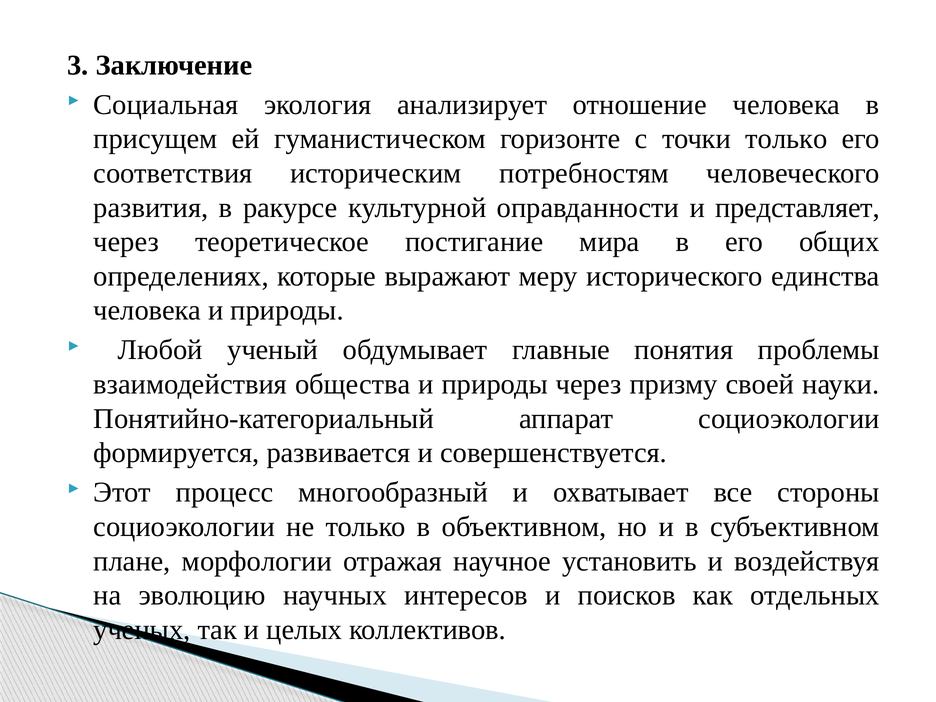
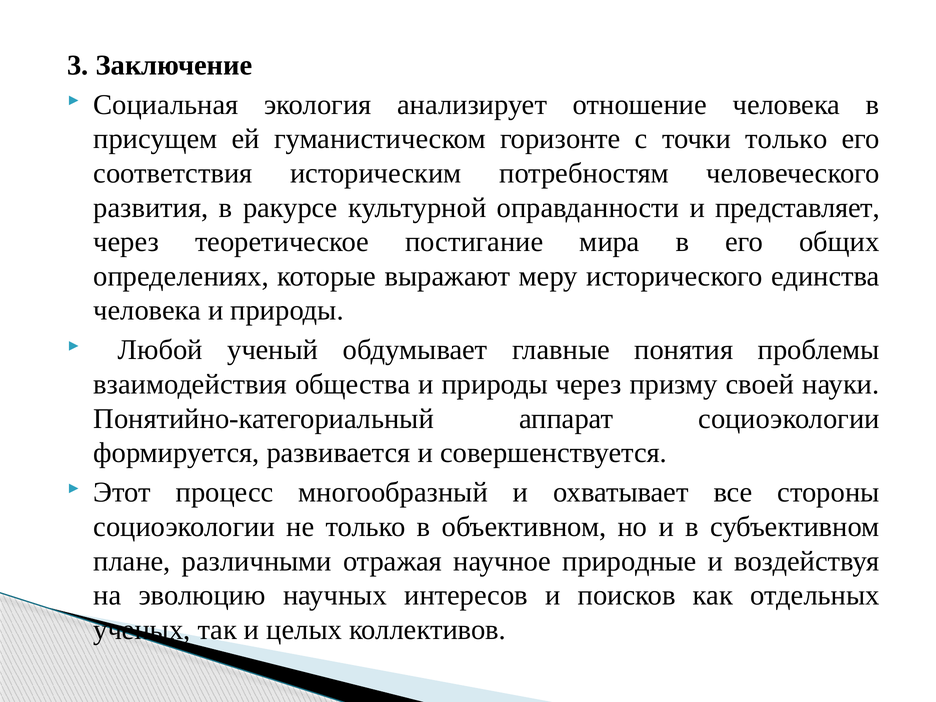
морфологии: морфологии -> различными
установить: установить -> природные
